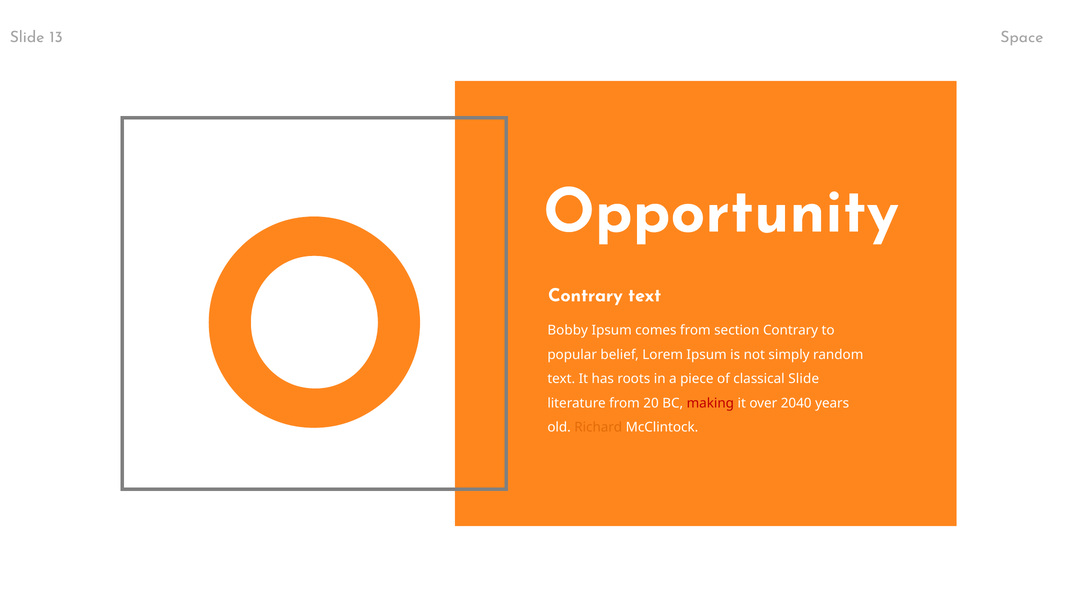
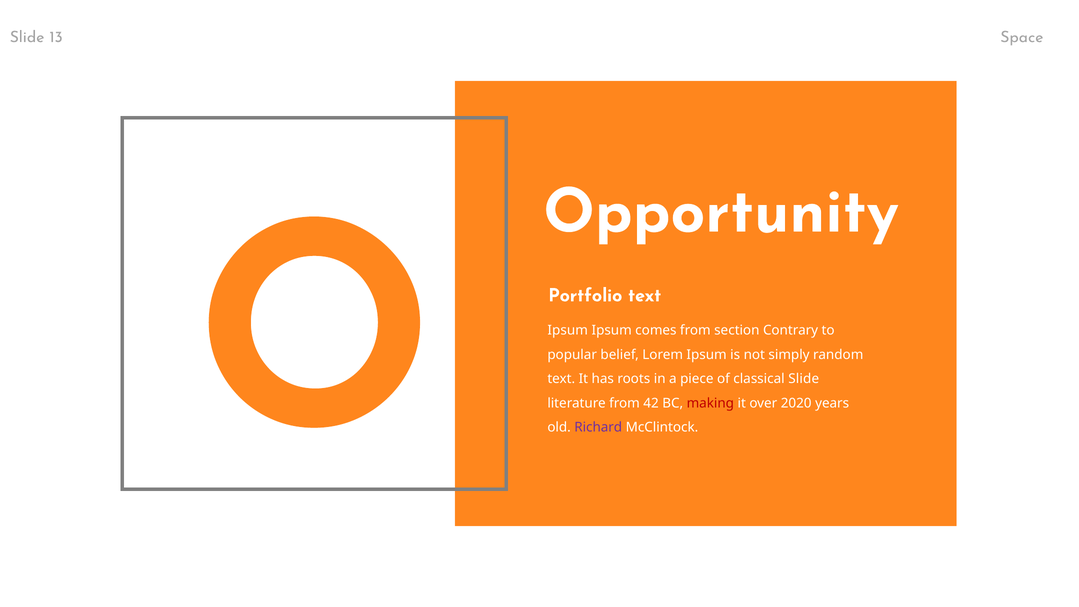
Contrary at (585, 295): Contrary -> Portfolio
Bobby at (568, 330): Bobby -> Ipsum
20: 20 -> 42
2040: 2040 -> 2020
Richard colour: orange -> purple
